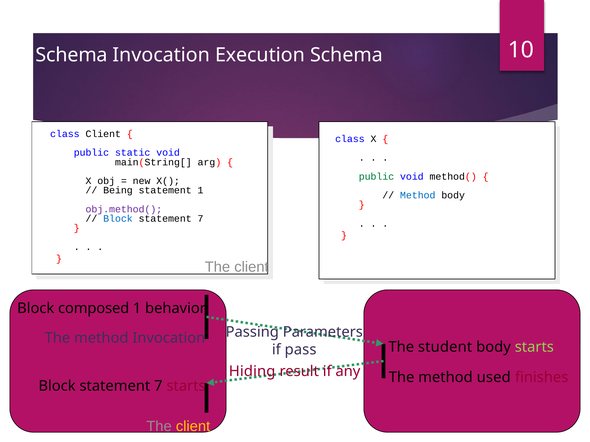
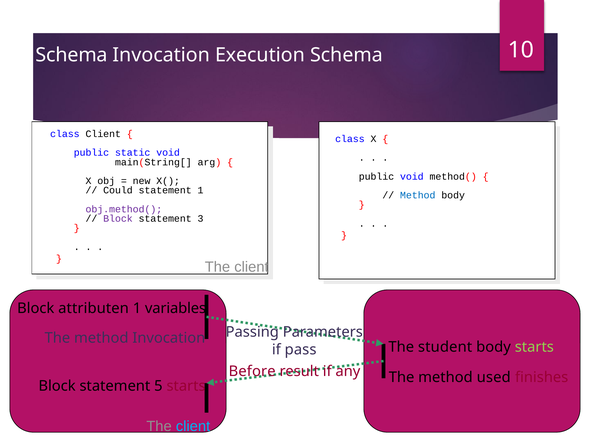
public at (376, 177) colour: green -> black
Being: Being -> Could
Block at (118, 219) colour: blue -> purple
7 at (201, 219): 7 -> 3
composed: composed -> attributen
behavior: behavior -> variables
Hiding: Hiding -> Before
7 at (158, 387): 7 -> 5
client at (193, 427) colour: yellow -> light blue
